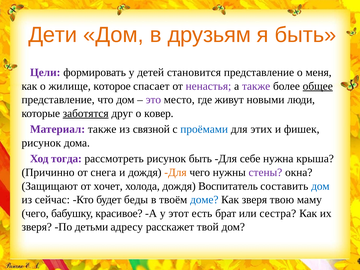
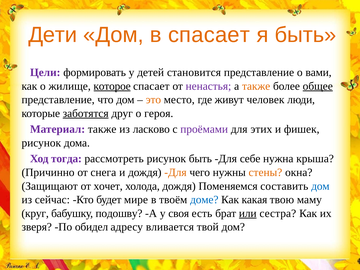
в друзьям: друзьям -> спасает
меня: меня -> вами
которое underline: none -> present
также at (256, 86) colour: purple -> orange
это colour: purple -> orange
новыми: новыми -> человек
ковер: ковер -> героя
связной: связной -> ласково
проёмами colour: blue -> purple
стены colour: purple -> orange
Воспитатель: Воспитатель -> Поменяемся
беды: беды -> мире
Как зверя: зверя -> какая
чего at (35, 213): чего -> круг
красивое: красивое -> подошву
этот: этот -> своя
или underline: none -> present
детьми: детьми -> обидел
расскажет: расскажет -> вливается
